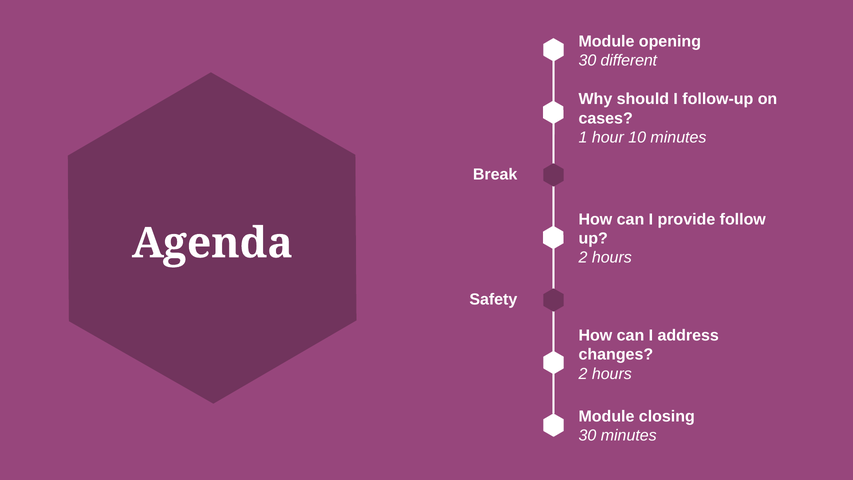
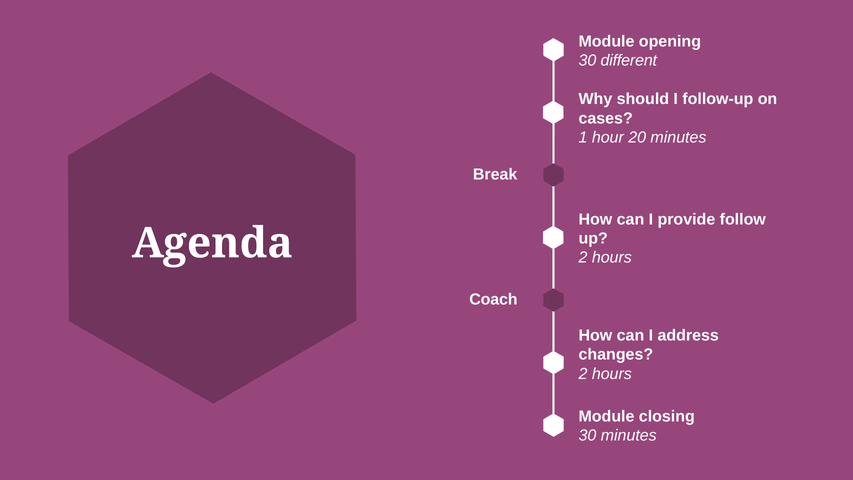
10: 10 -> 20
Safety: Safety -> Coach
